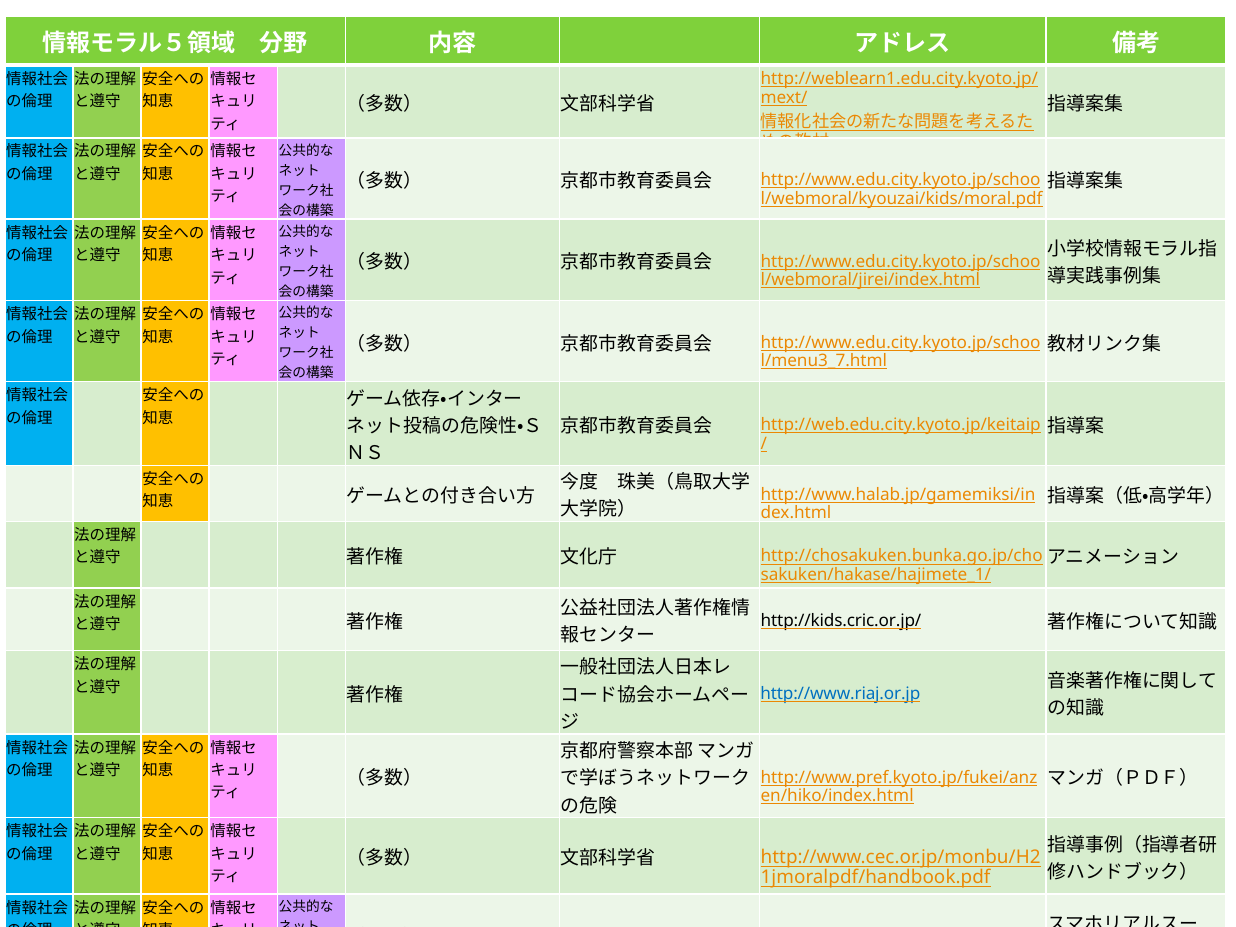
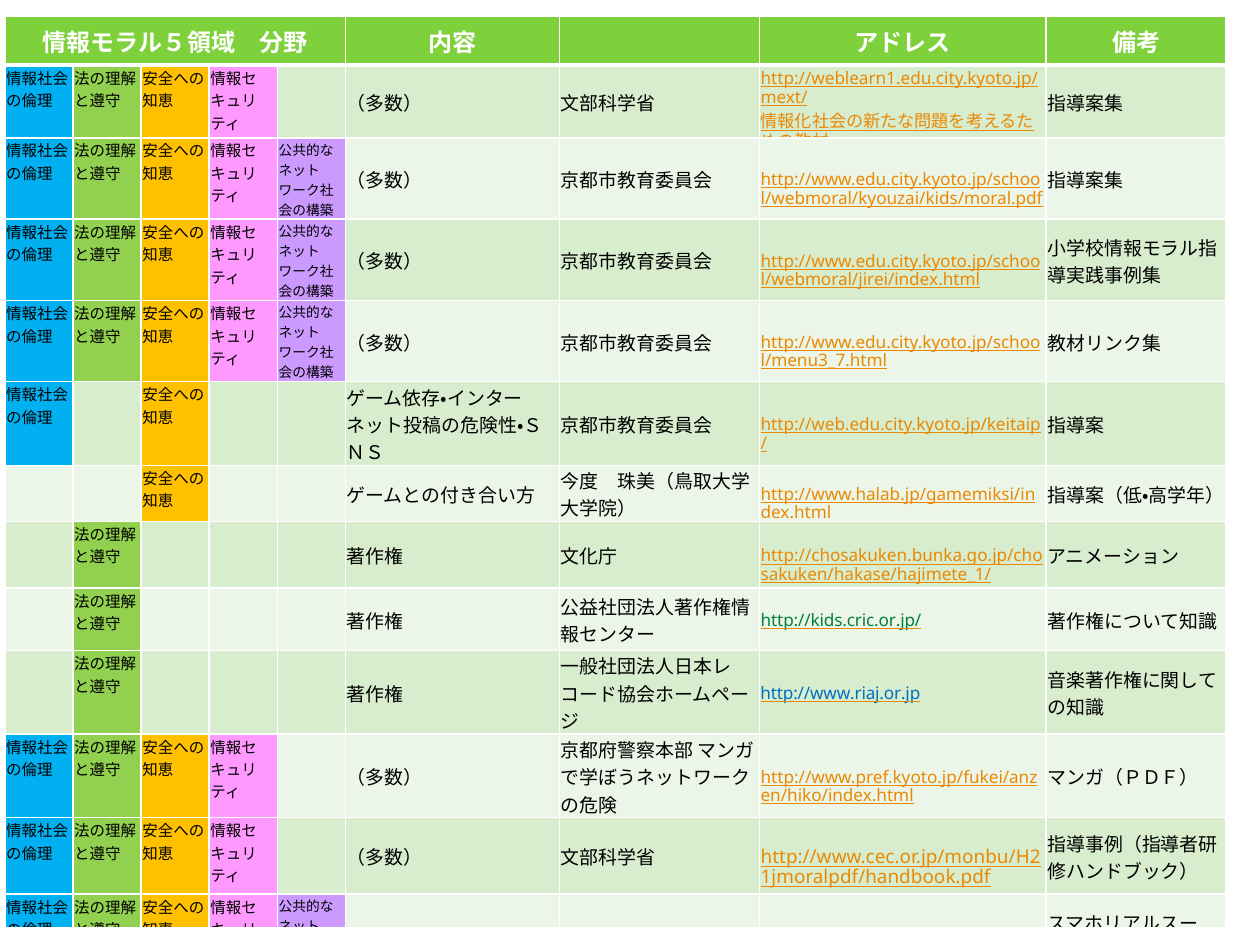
http://kids.cric.or.jp/ colour: black -> green
